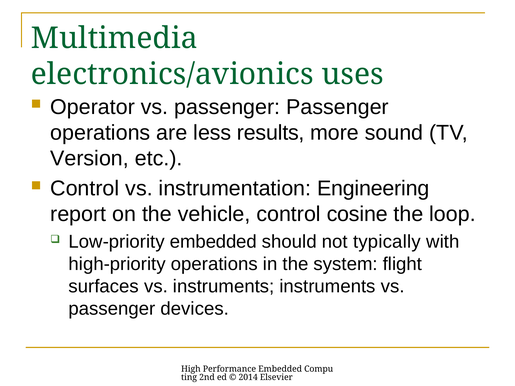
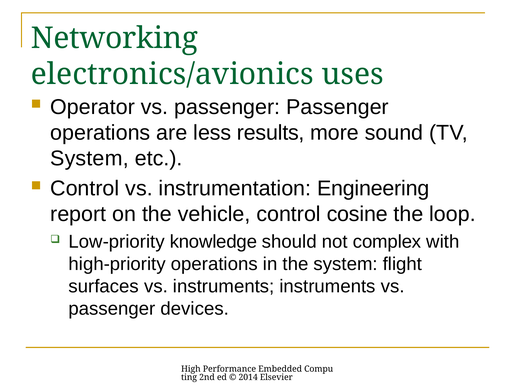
Multimedia: Multimedia -> Networking
Version at (90, 159): Version -> System
Low-priority embedded: embedded -> knowledge
typically: typically -> complex
